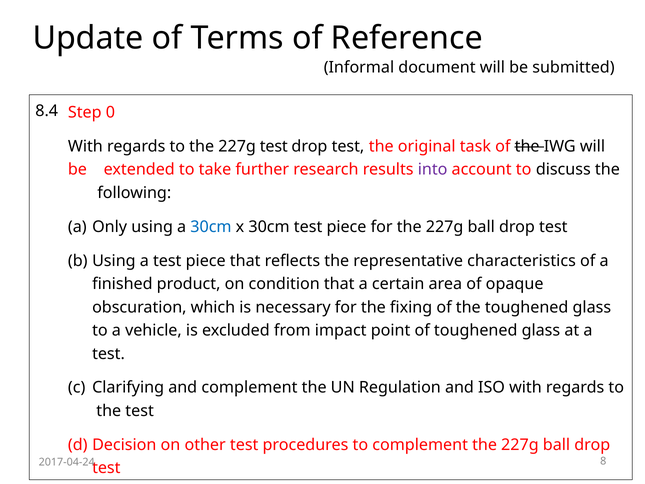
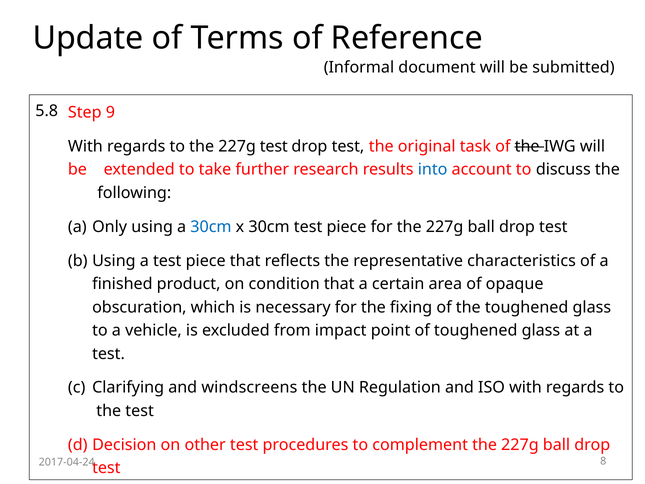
8.4: 8.4 -> 5.8
0: 0 -> 9
into colour: purple -> blue
and complement: complement -> windscreens
